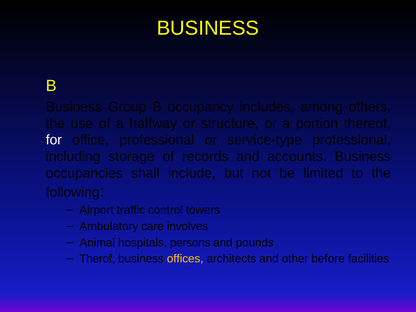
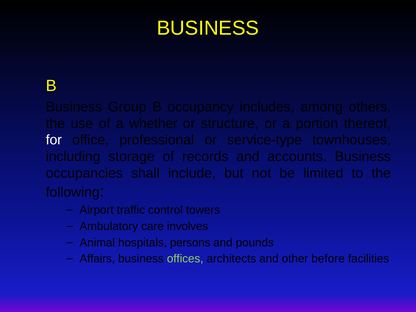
halfway: halfway -> whether
service-type professional: professional -> townhouses
Therof: Therof -> Affairs
offices colour: yellow -> light green
